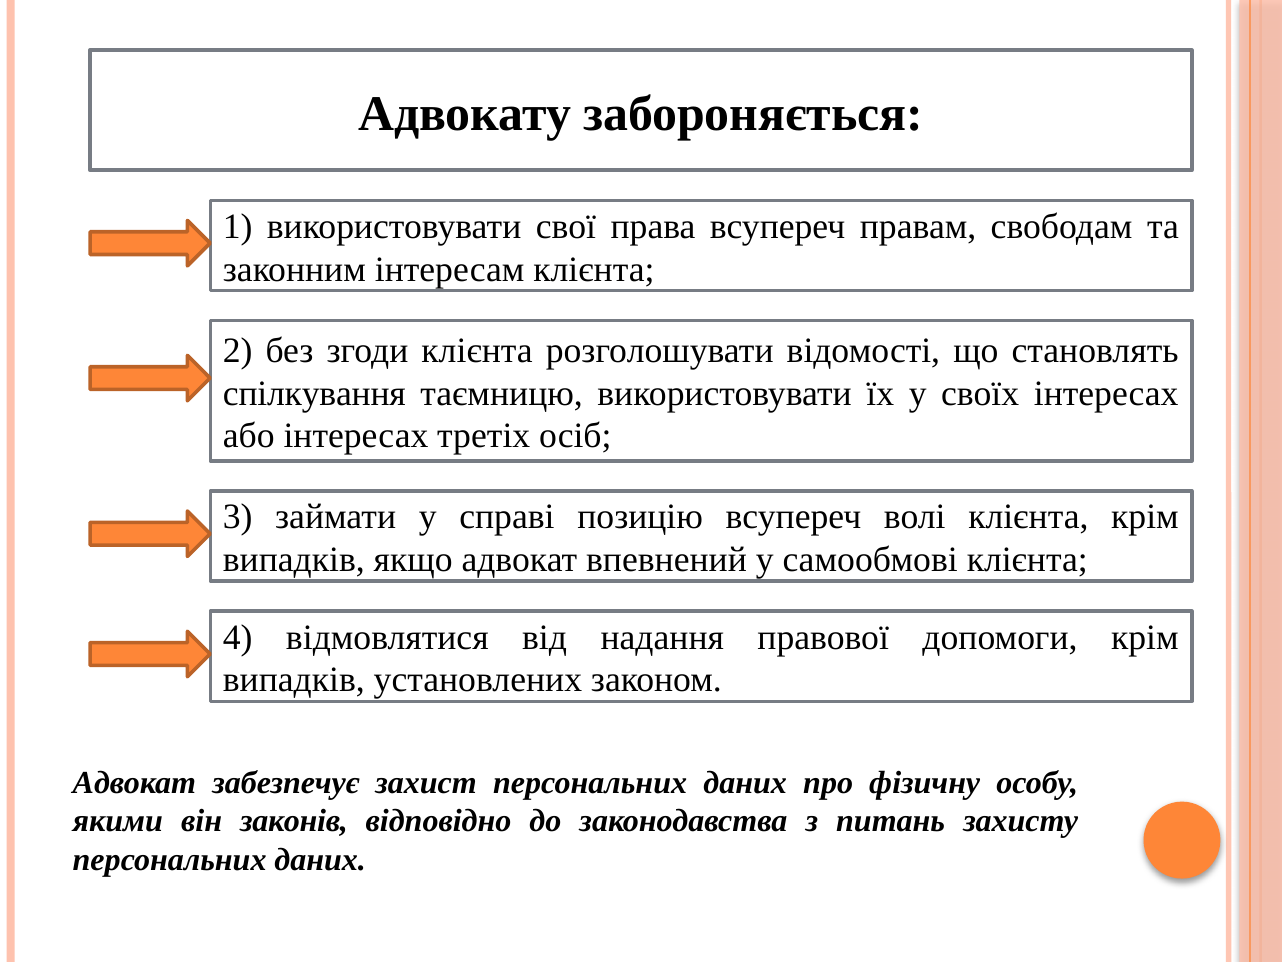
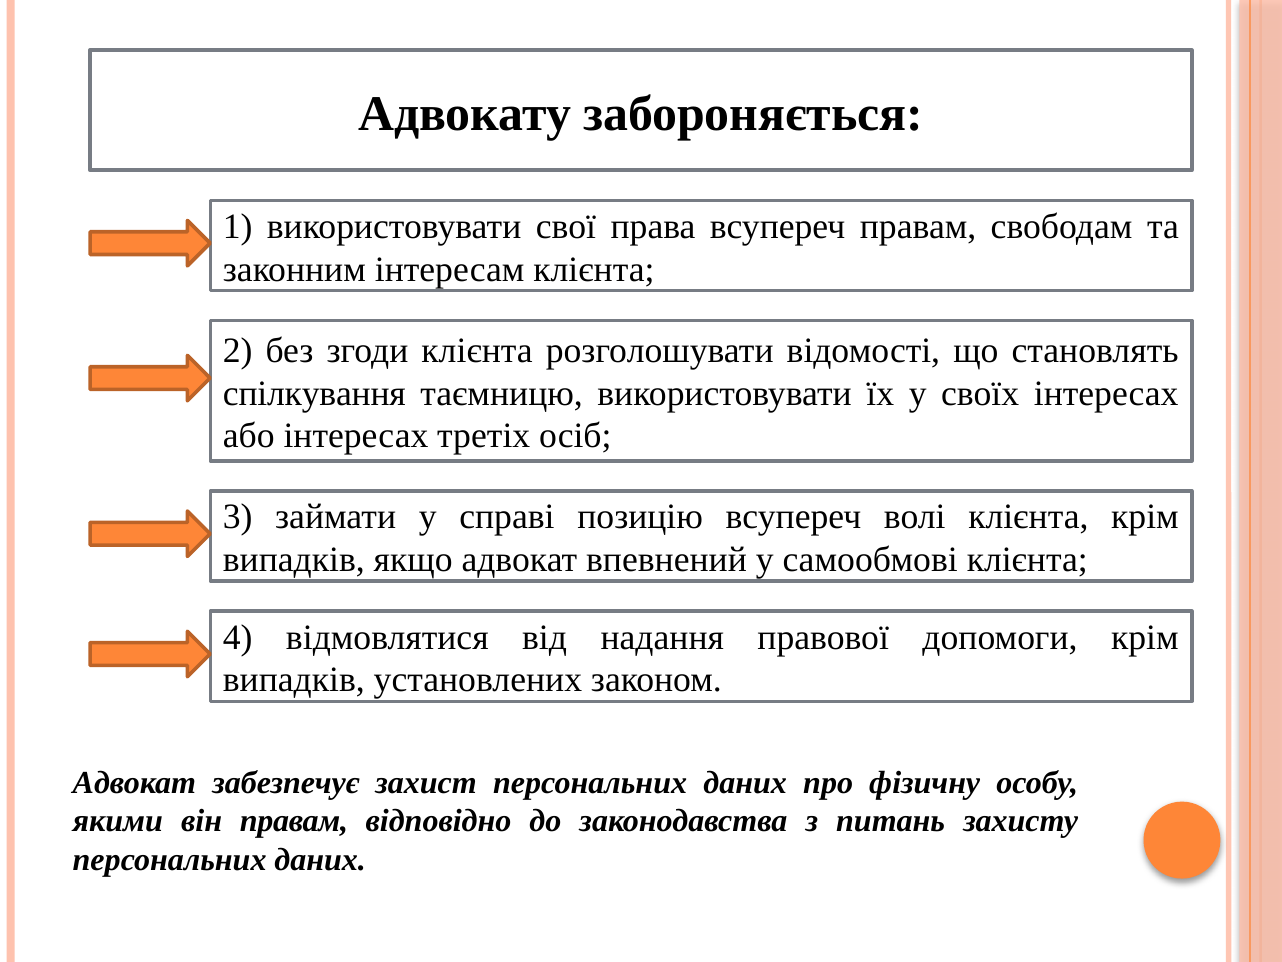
він законів: законів -> правам
